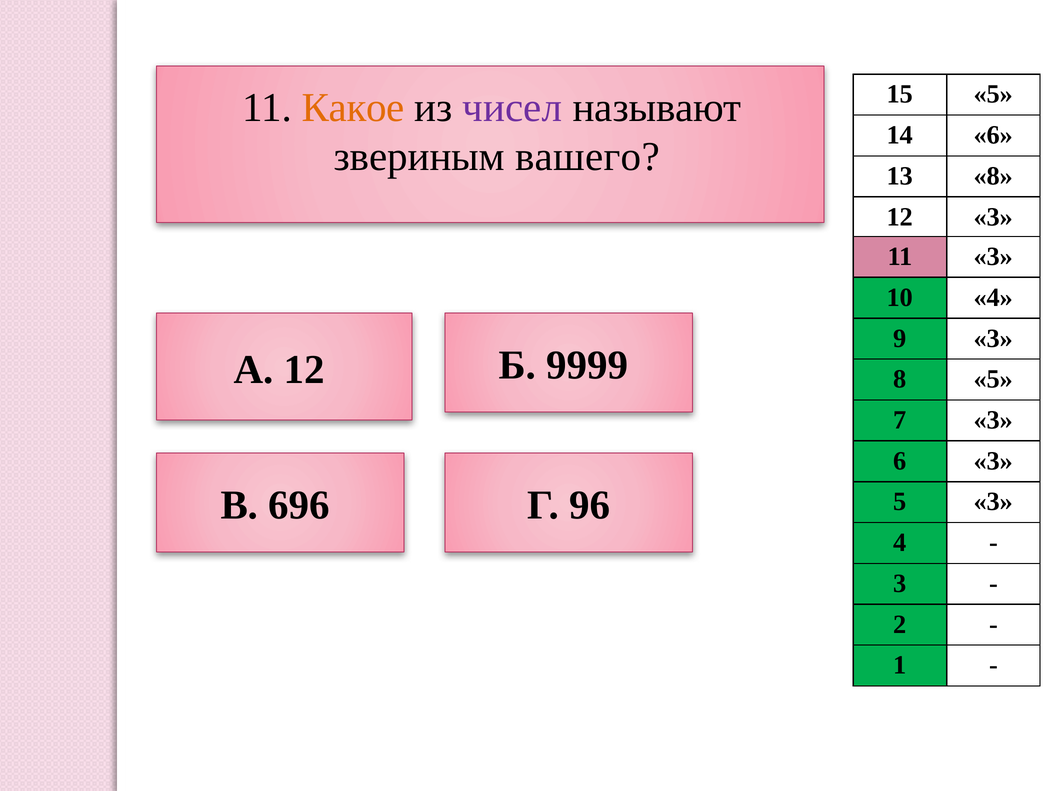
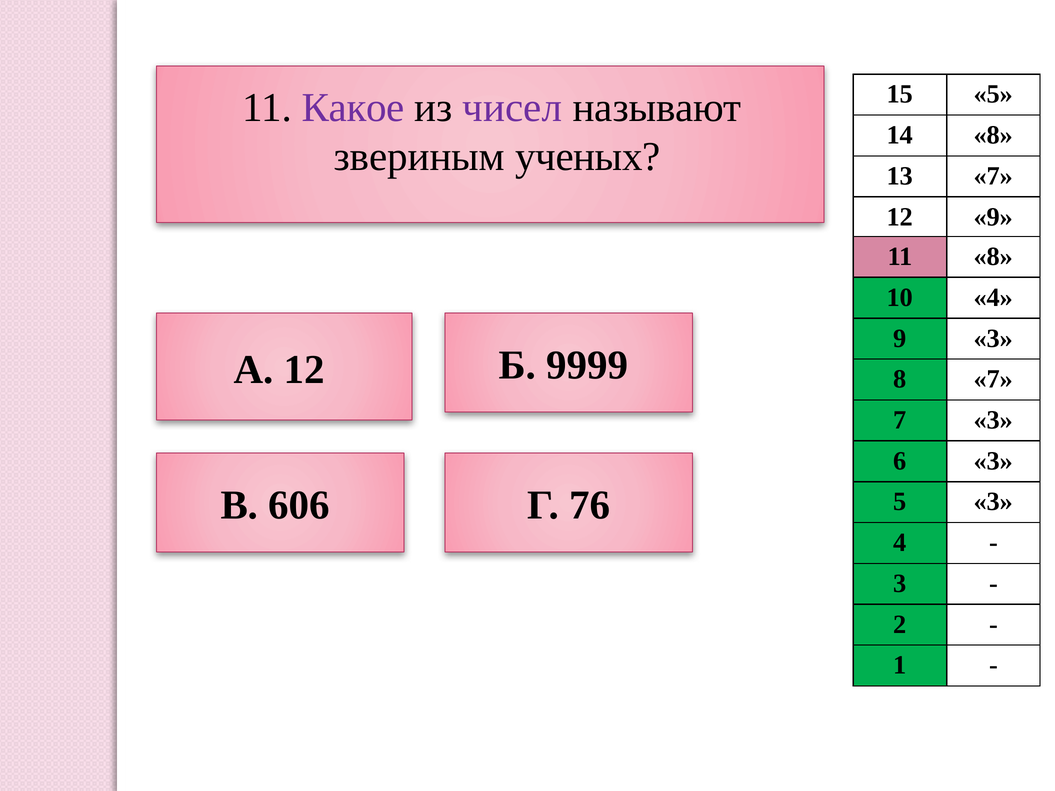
Какое colour: orange -> purple
14 6: 6 -> 8
вашего: вашего -> ученых
13 8: 8 -> 7
12 3: 3 -> 9
11 3: 3 -> 8
8 5: 5 -> 7
696: 696 -> 606
96: 96 -> 76
